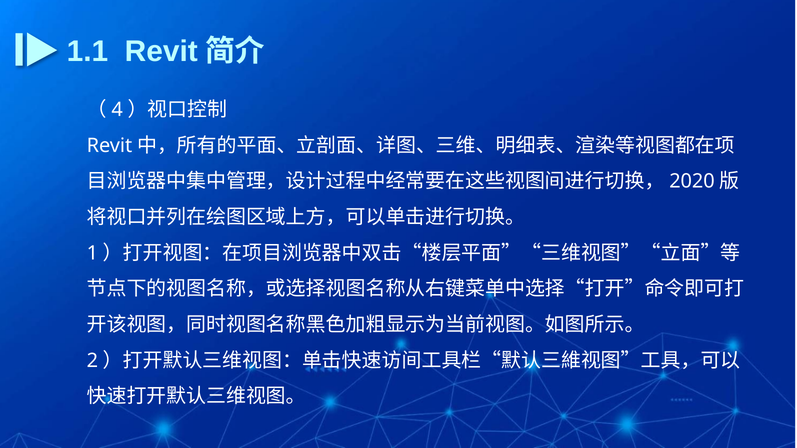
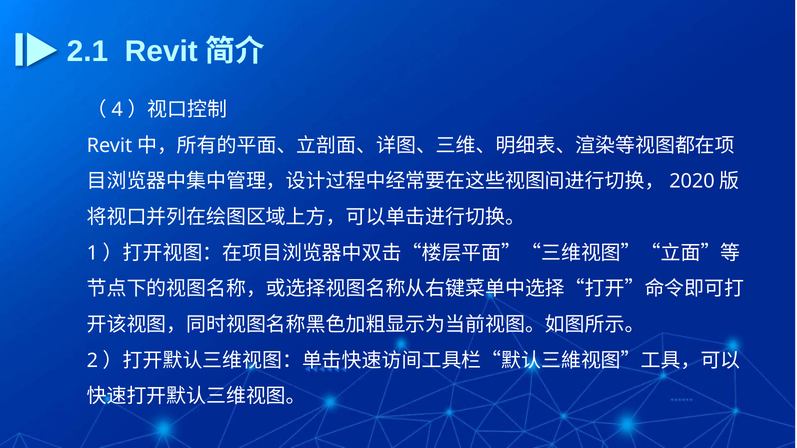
1.1: 1.1 -> 2.1
